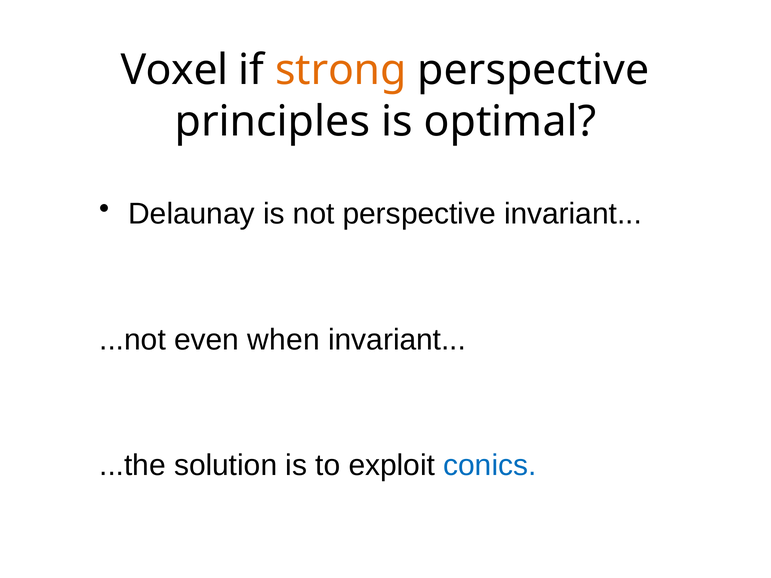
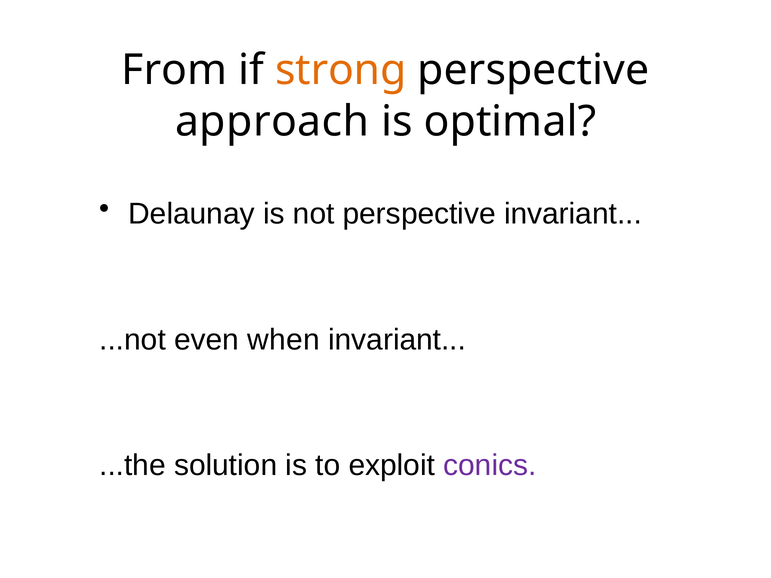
Voxel: Voxel -> From
principles: principles -> approach
conics colour: blue -> purple
